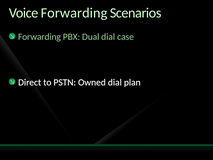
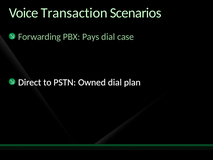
Voice Forwarding: Forwarding -> Transaction
Dual: Dual -> Pays
